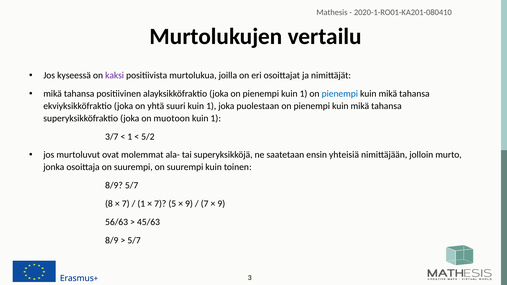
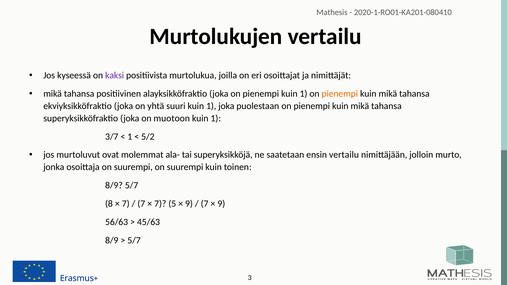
pienempi at (340, 94) colour: blue -> orange
ensin yhteisiä: yhteisiä -> vertailu
1 at (141, 204): 1 -> 7
